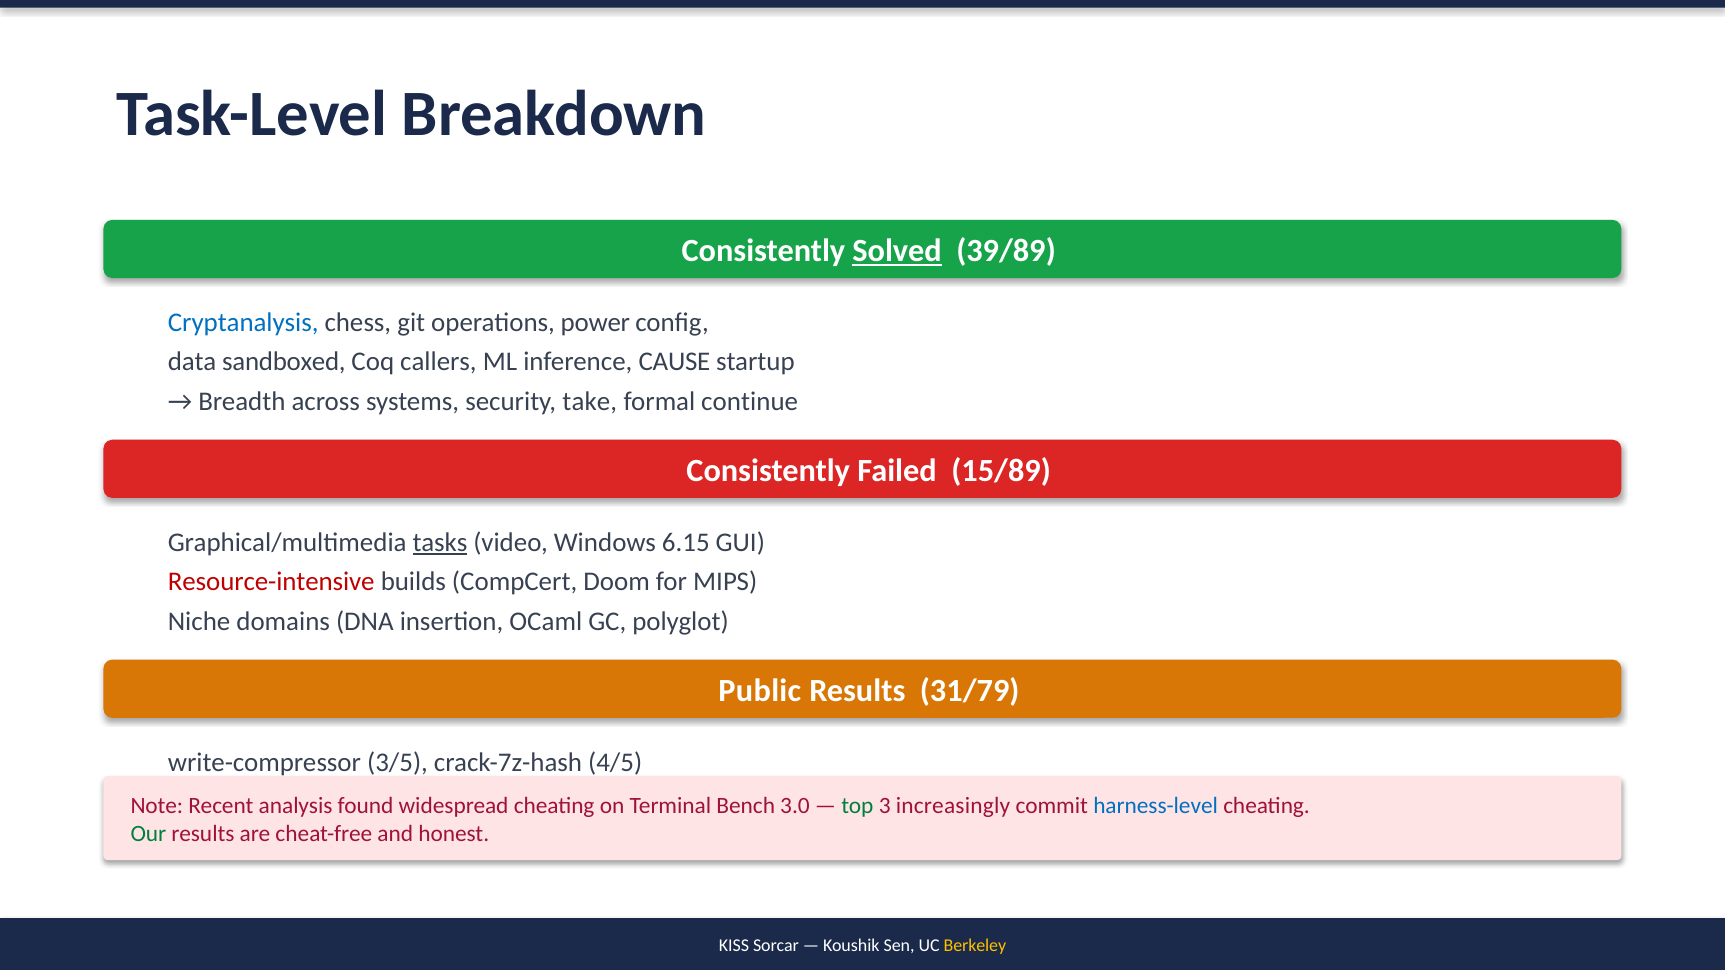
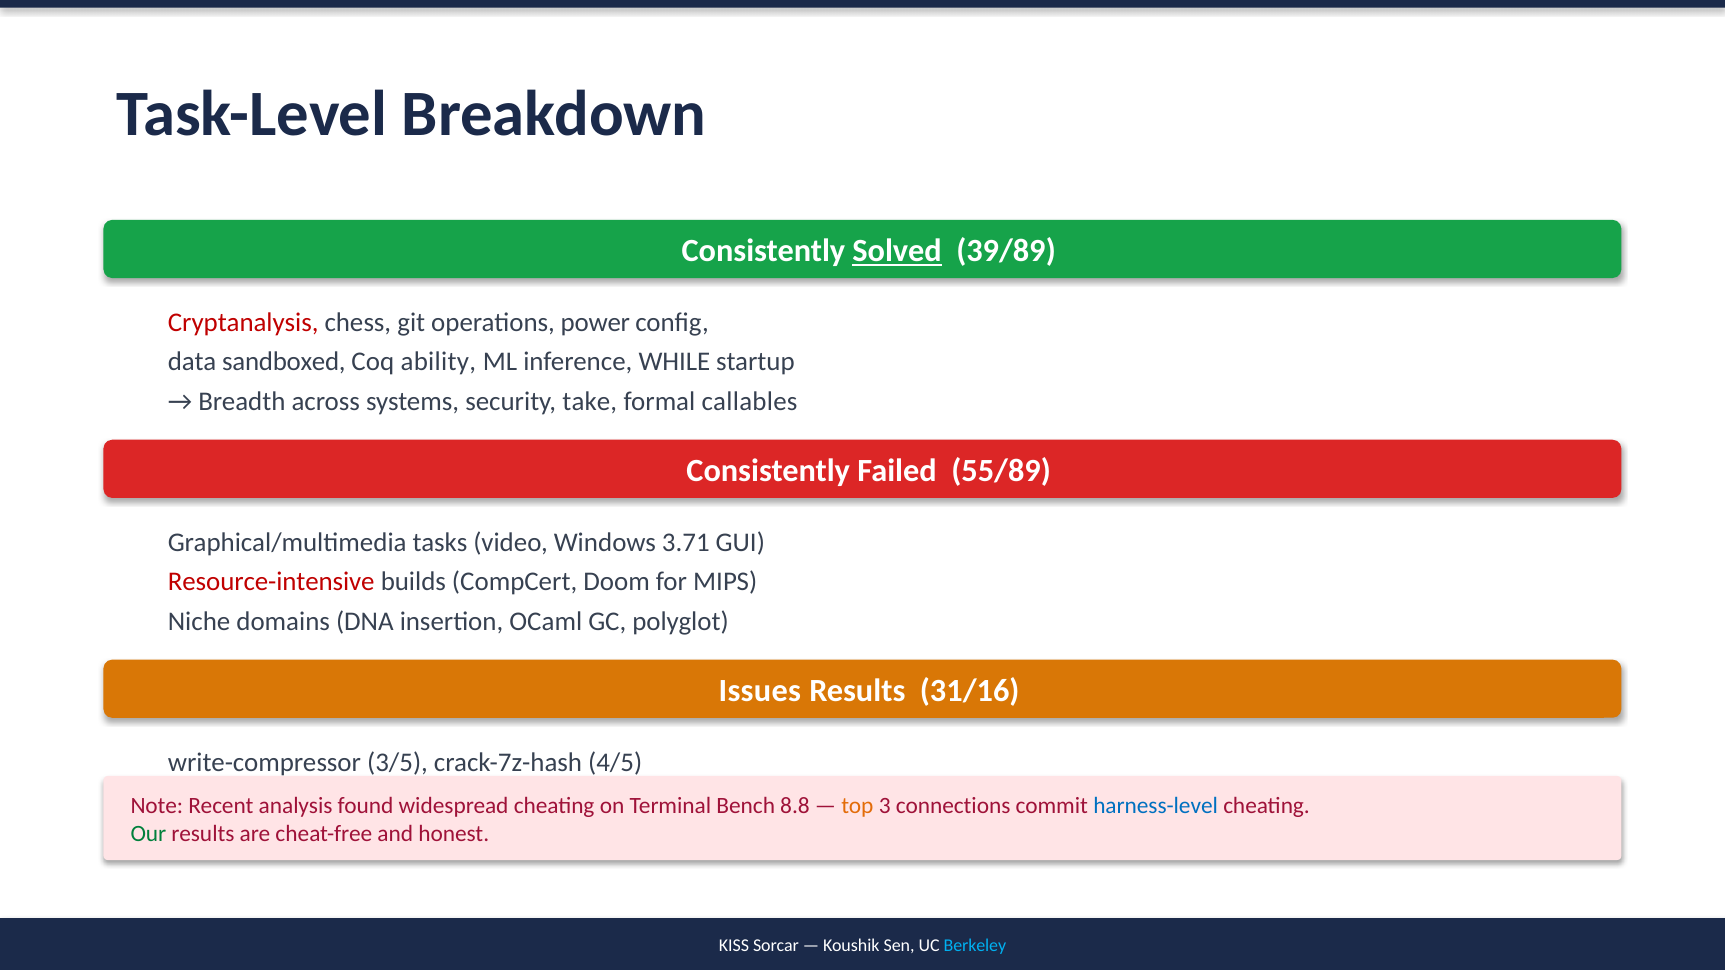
Cryptanalysis colour: blue -> red
callers: callers -> ability
CAUSE: CAUSE -> WHILE
continue: continue -> callables
15/89: 15/89 -> 55/89
tasks at (440, 543) underline: present -> none
6.15: 6.15 -> 3.71
Public: Public -> Issues
31/79: 31/79 -> 31/16
3.0: 3.0 -> 8.8
top colour: green -> orange
increasingly: increasingly -> connections
Berkeley colour: yellow -> light blue
